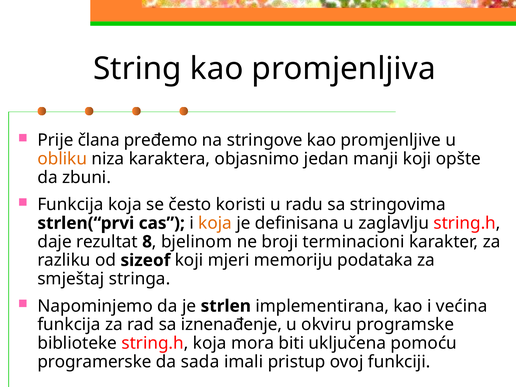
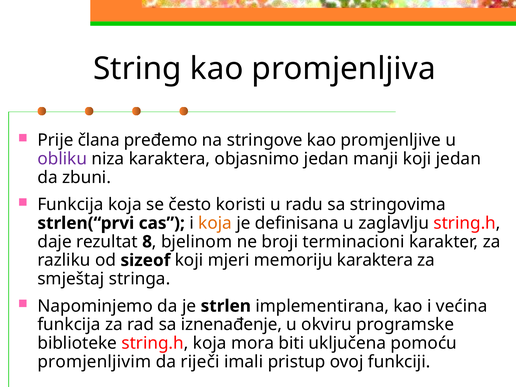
obliku colour: orange -> purple
koji opšte: opšte -> jedan
memoriju podataka: podataka -> karaktera
programerske: programerske -> promjenljivim
sada: sada -> riječi
